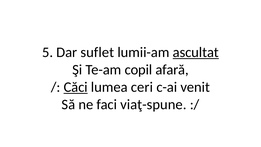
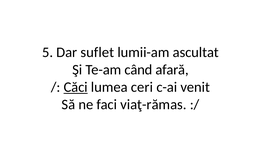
ascultat underline: present -> none
copil: copil -> când
viaţ-spune: viaţ-spune -> viaţ-rămas
